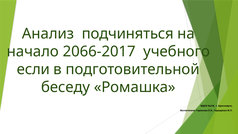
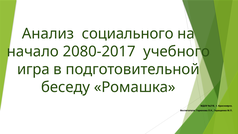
подчиняться: подчиняться -> социального
2066-2017: 2066-2017 -> 2080-2017
если: если -> игра
